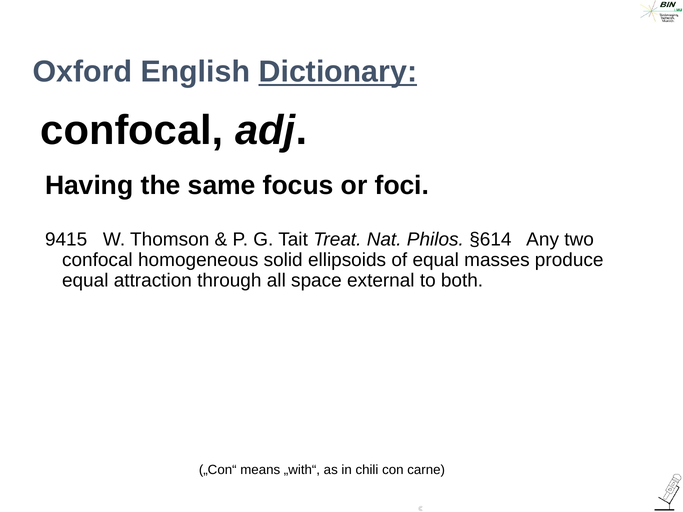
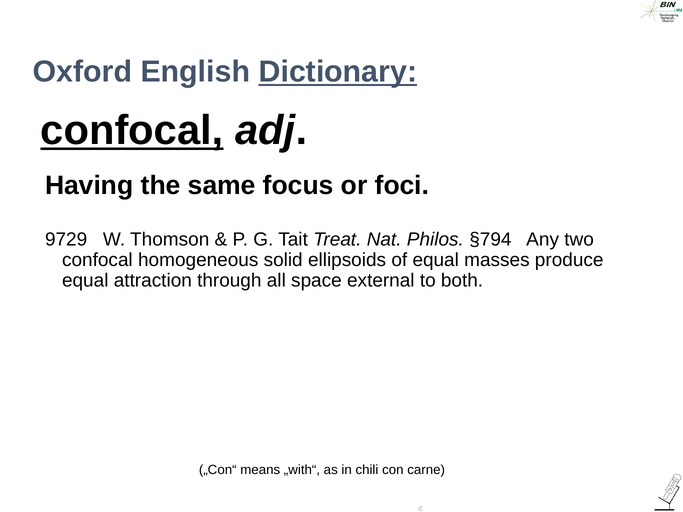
confocal at (132, 131) underline: none -> present
9415: 9415 -> 9729
§614: §614 -> §794
